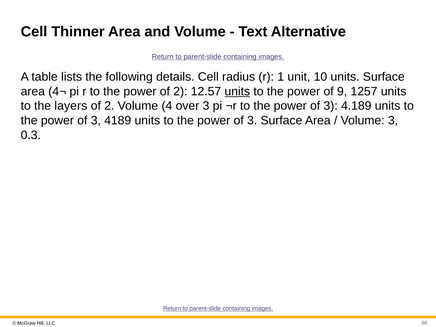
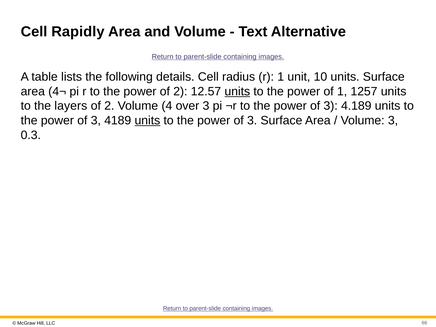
Thinner: Thinner -> Rapidly
of 9: 9 -> 1
units at (147, 121) underline: none -> present
